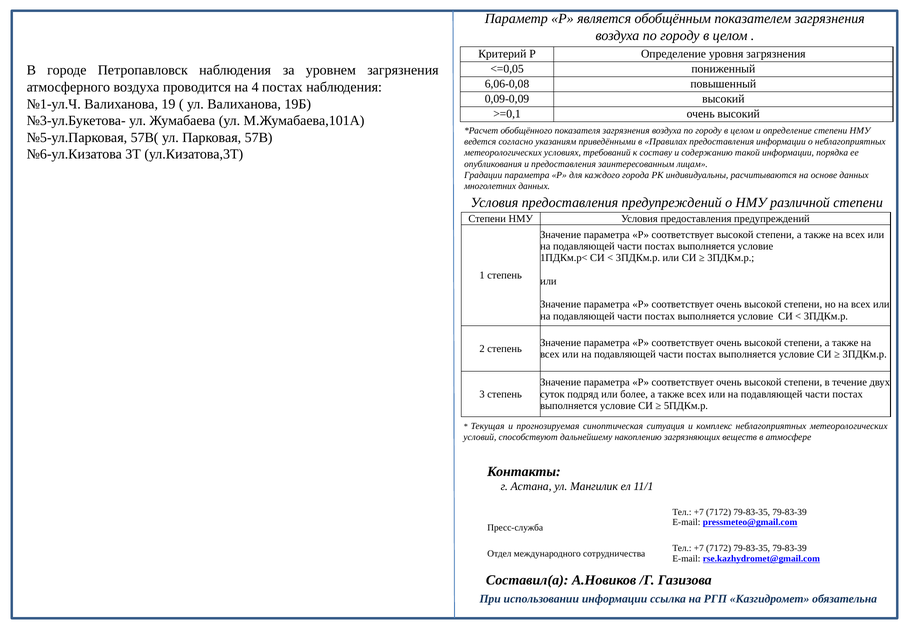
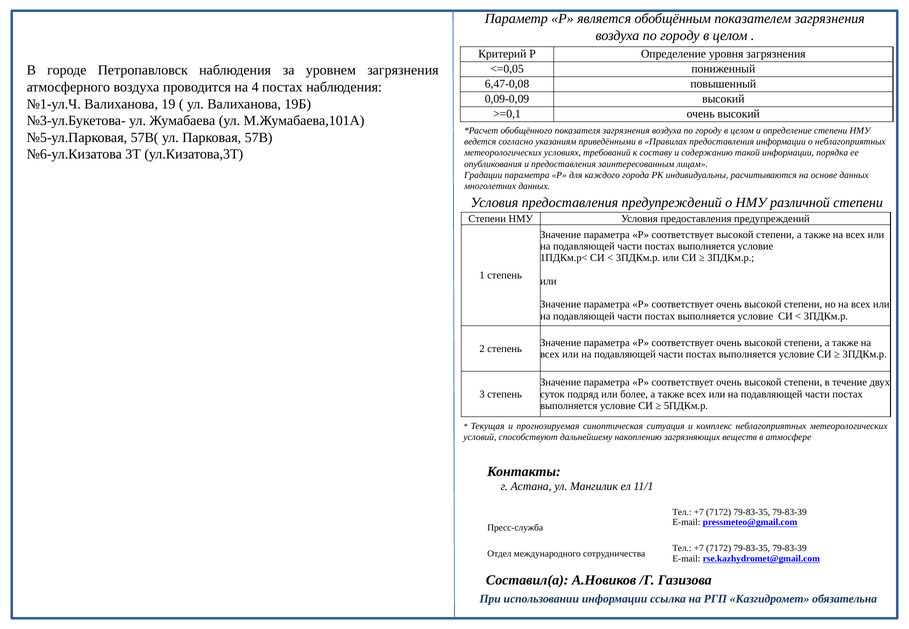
6,06-0,08: 6,06-0,08 -> 6,47-0,08
